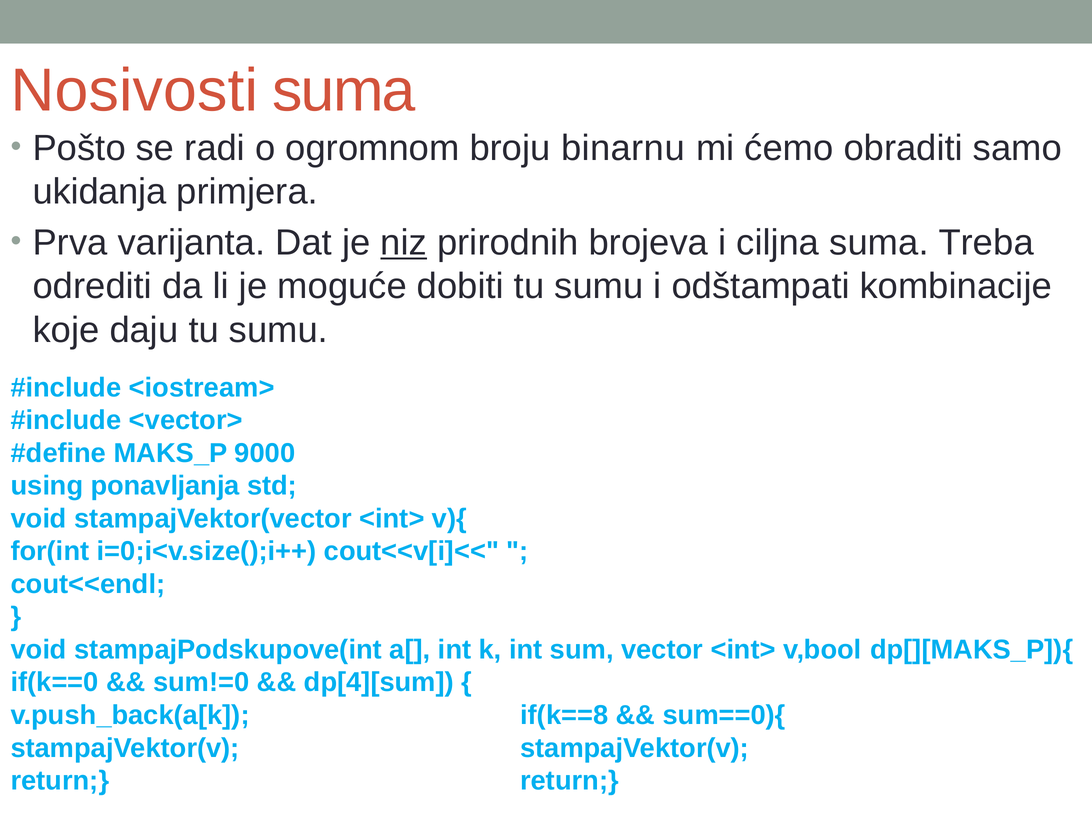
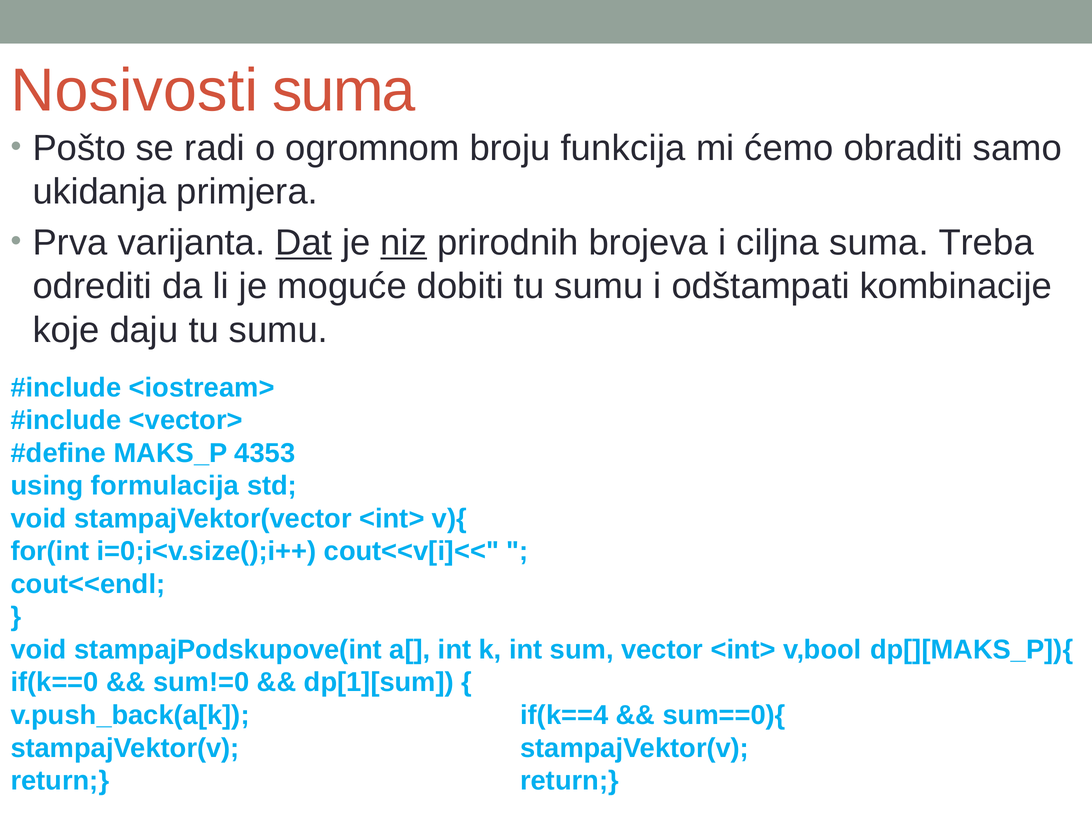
binarnu: binarnu -> funkcija
Dat underline: none -> present
9000: 9000 -> 4353
ponavljanja: ponavljanja -> formulacija
dp[4][sum: dp[4][sum -> dp[1][sum
if(k==8: if(k==8 -> if(k==4
